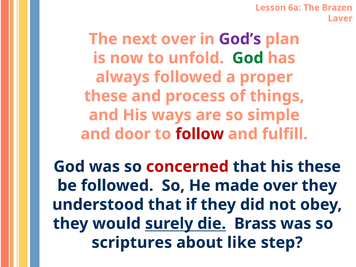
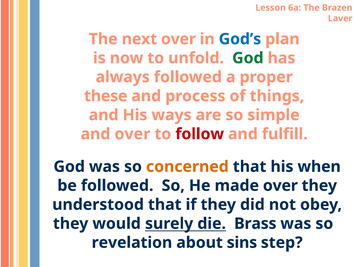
God’s colour: purple -> blue
and door: door -> over
concerned colour: red -> orange
his these: these -> when
scriptures: scriptures -> revelation
like: like -> sins
